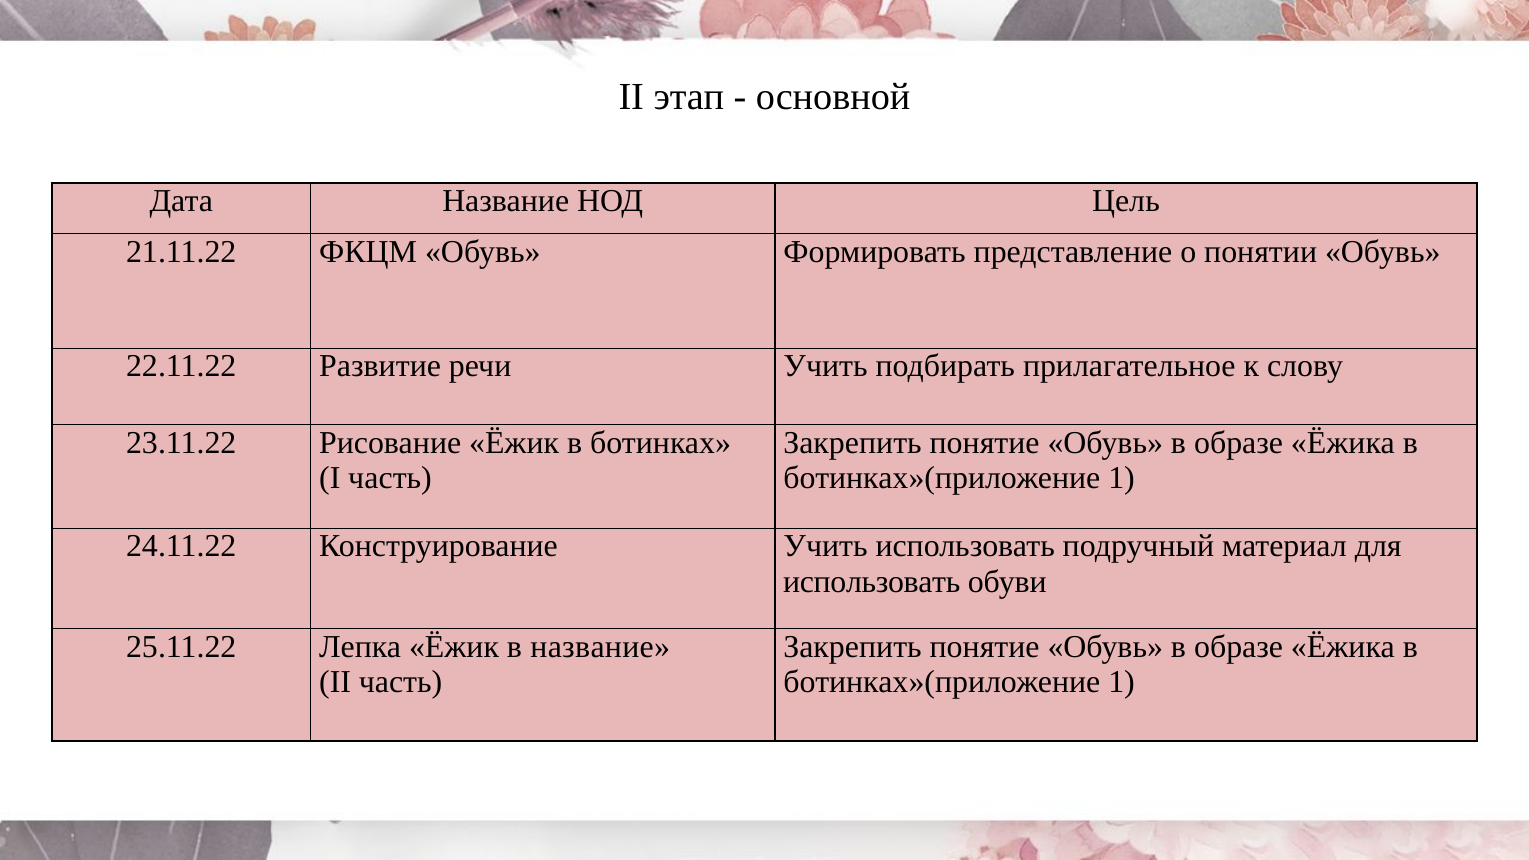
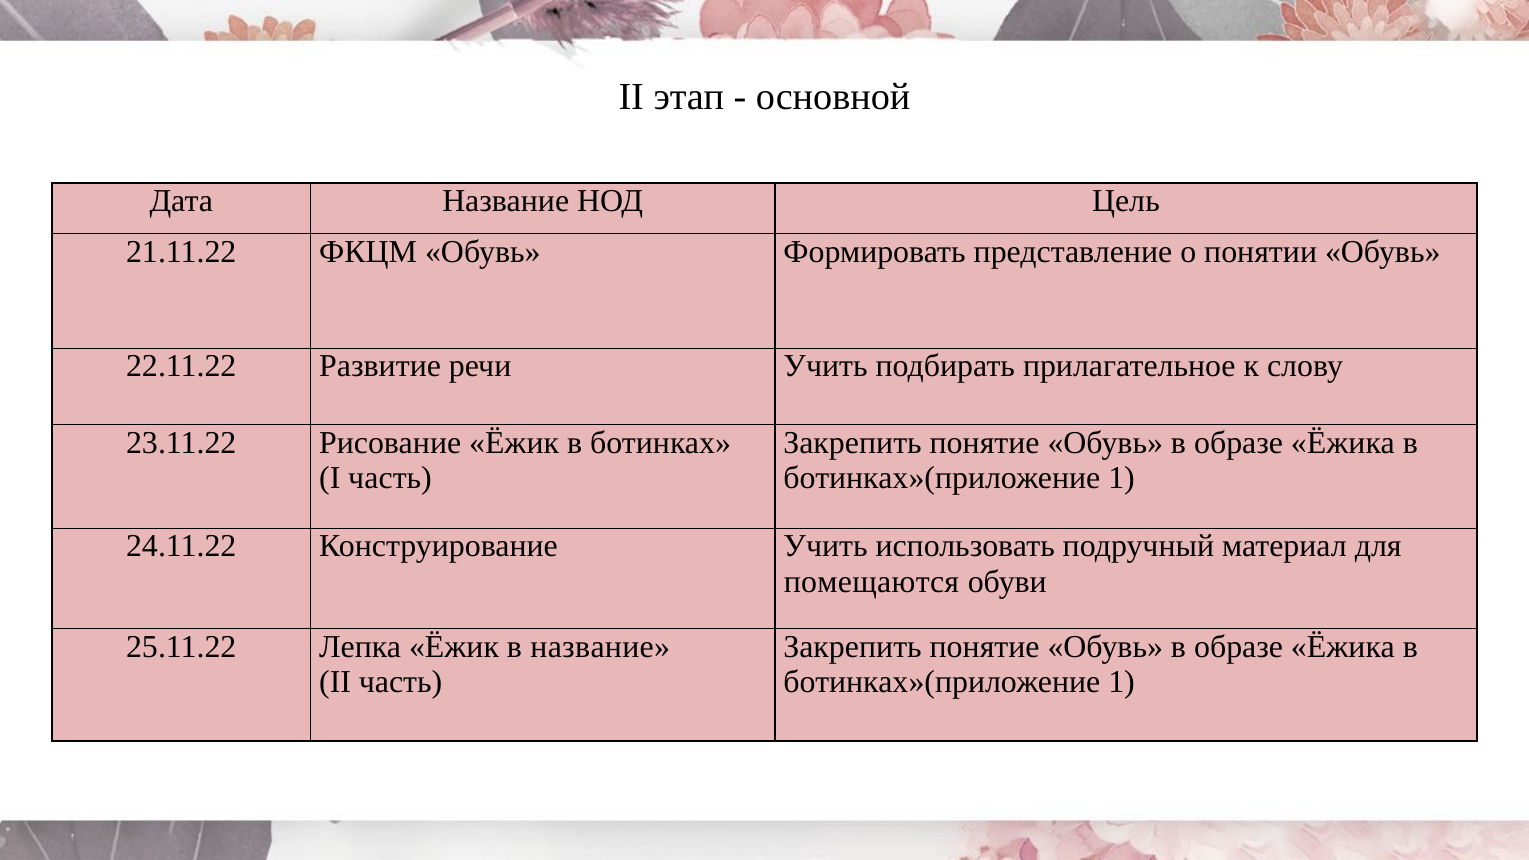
использовать at (872, 582): использовать -> помещаются
